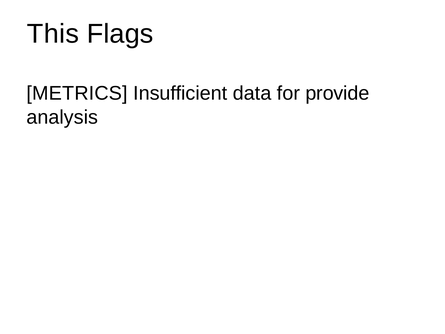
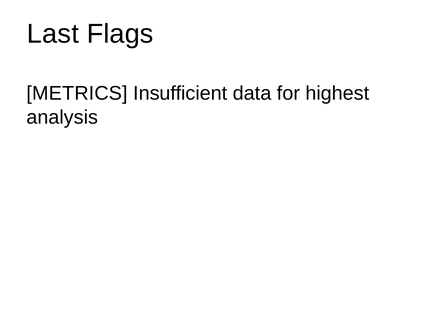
This: This -> Last
provide: provide -> highest
